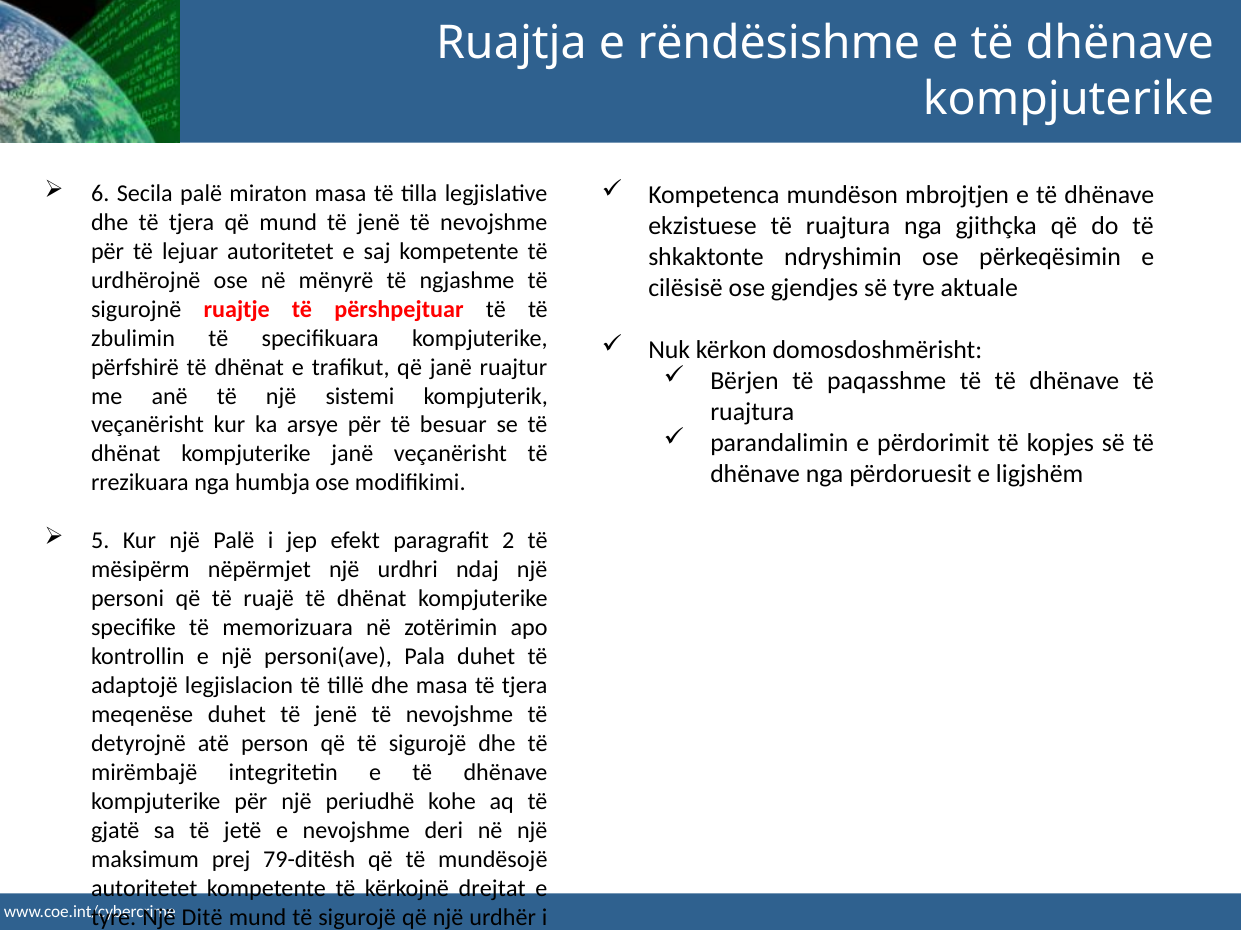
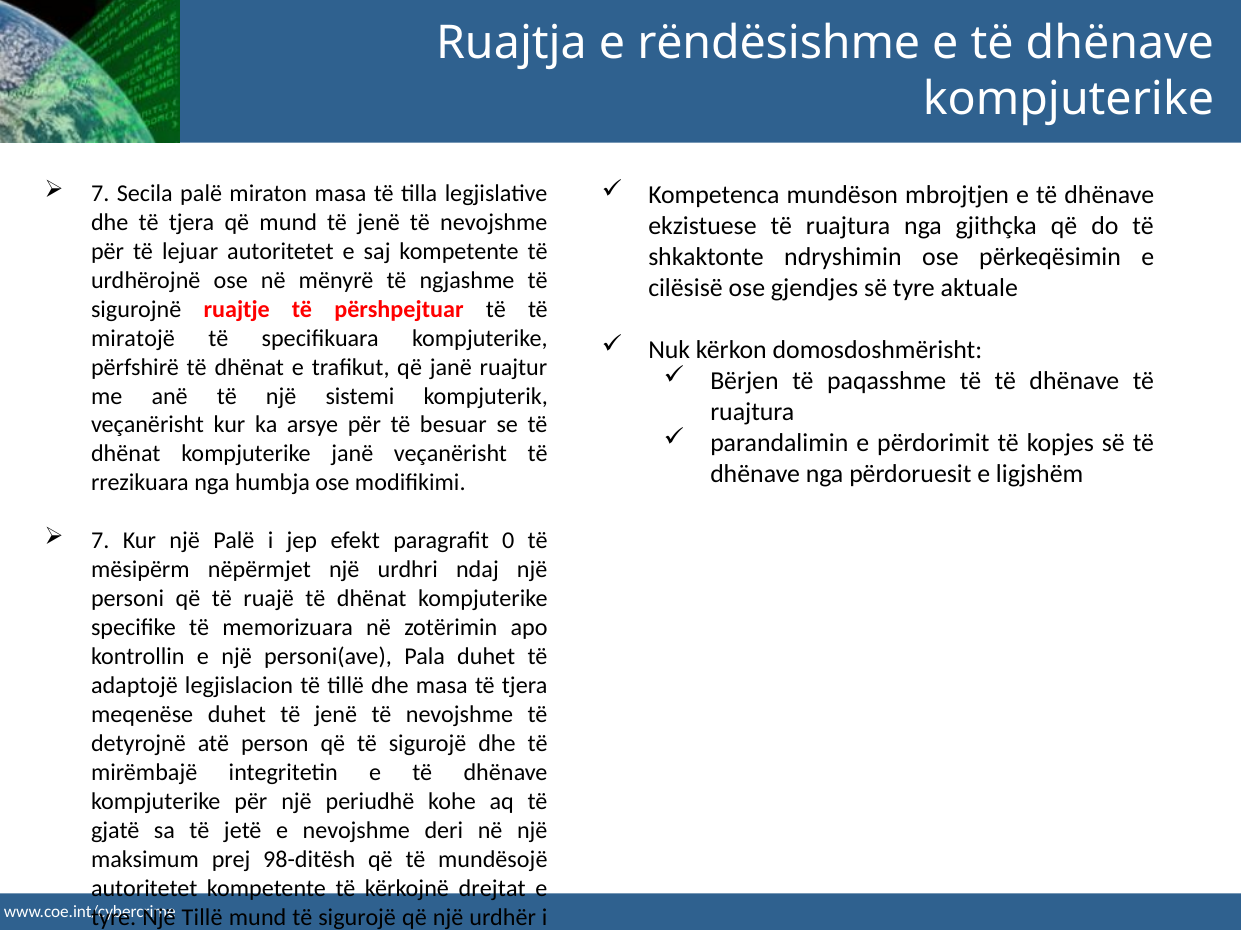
6 at (100, 194): 6 -> 7
zbulimin: zbulimin -> miratojë
5 at (100, 541): 5 -> 7
2: 2 -> 0
79-ditësh: 79-ditësh -> 98-ditësh
Ditë at (202, 918): Ditë -> Tillë
